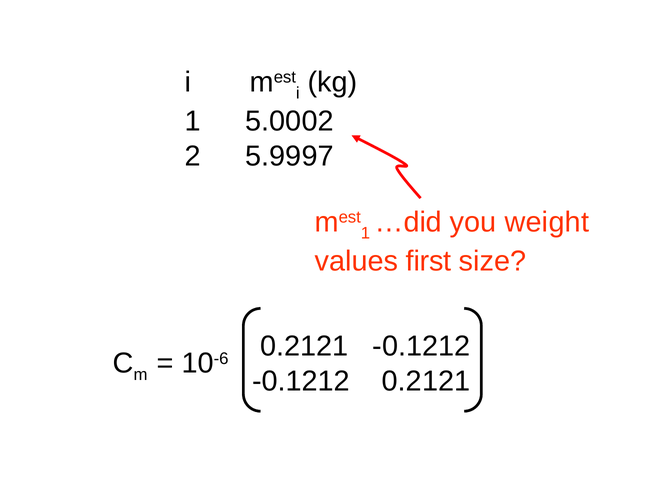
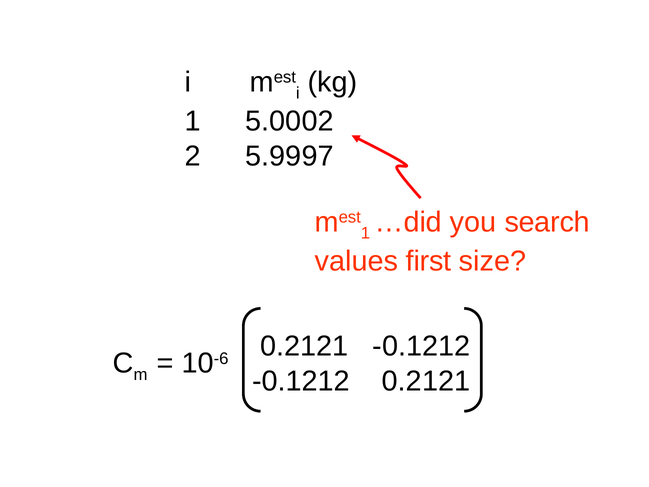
weight: weight -> search
